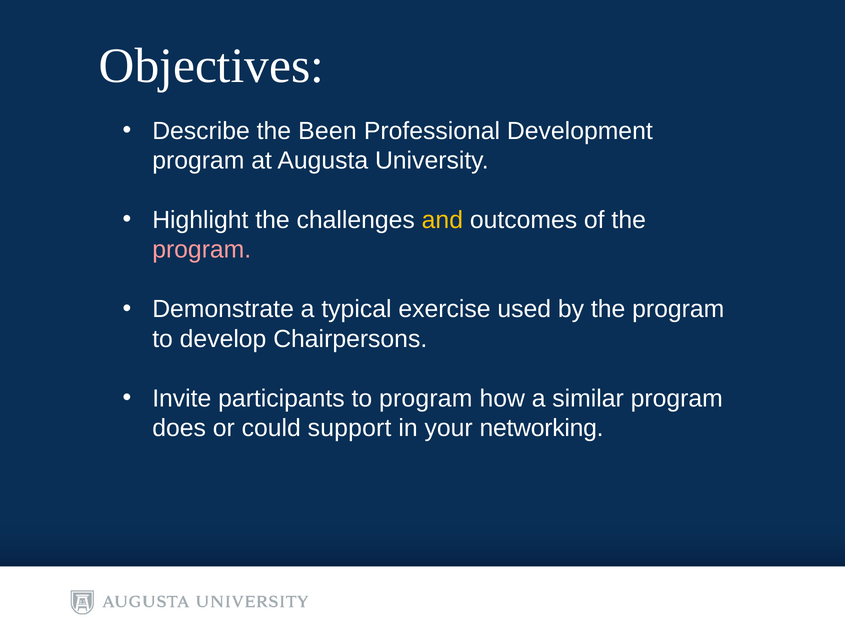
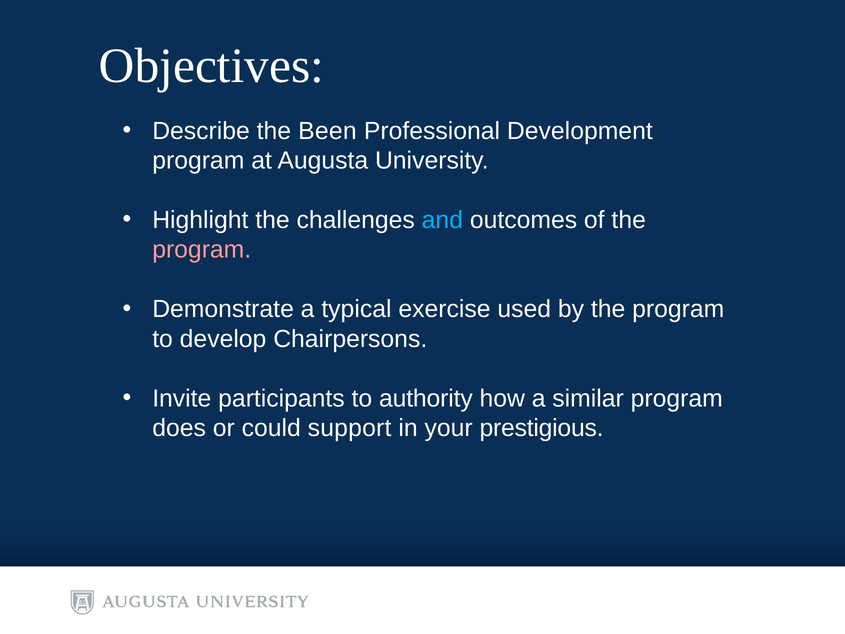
and colour: yellow -> light blue
to program: program -> authority
networking: networking -> prestigious
